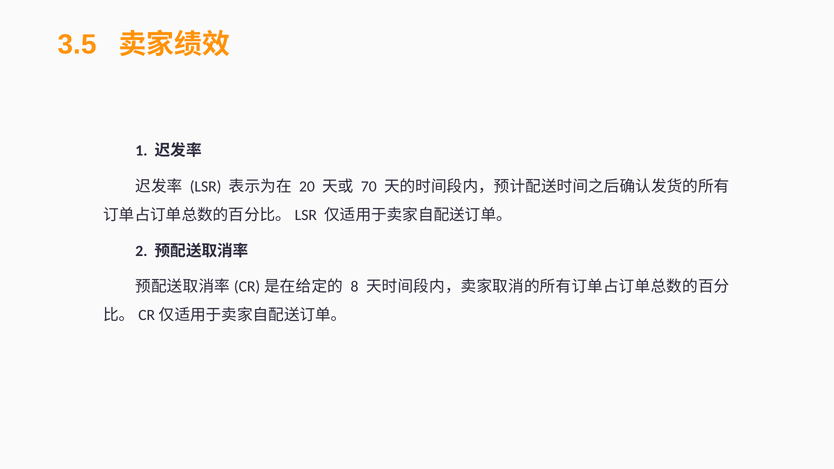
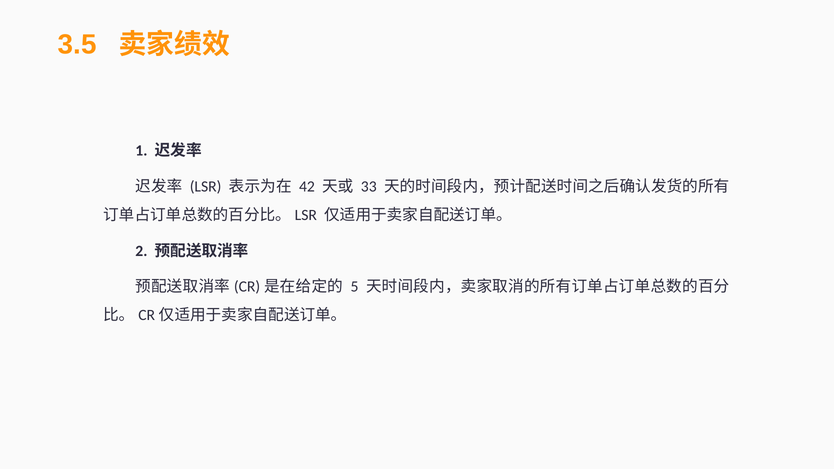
20: 20 -> 42
70: 70 -> 33
8: 8 -> 5
